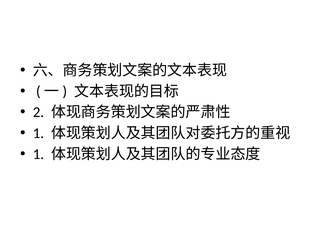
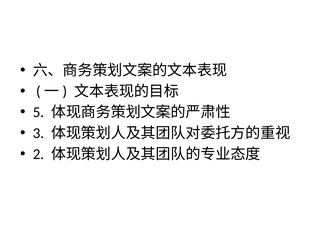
2: 2 -> 5
1 at (38, 133): 1 -> 3
1 at (38, 154): 1 -> 2
